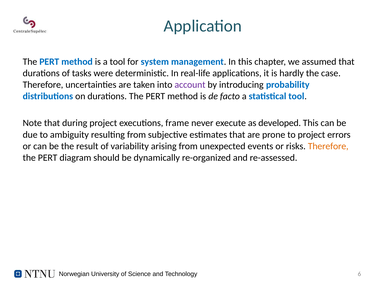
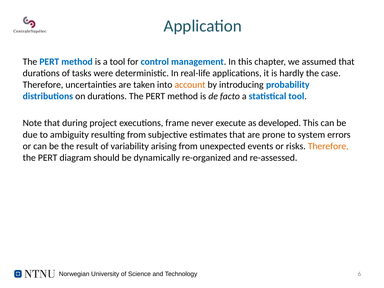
system: system -> control
account colour: purple -> orange
to project: project -> system
